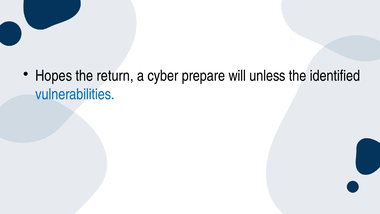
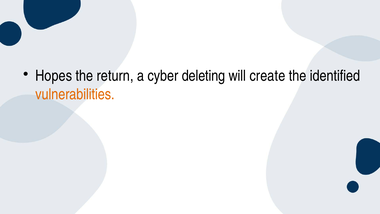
prepare: prepare -> deleting
unless: unless -> create
vulnerabilities colour: blue -> orange
